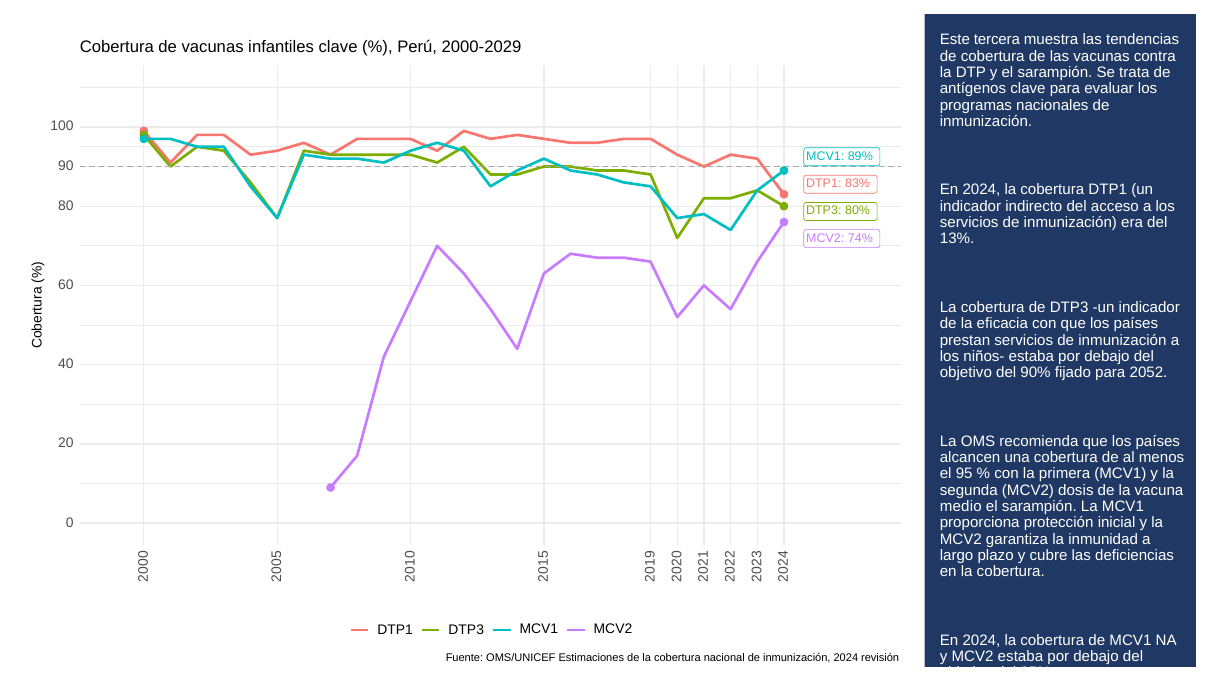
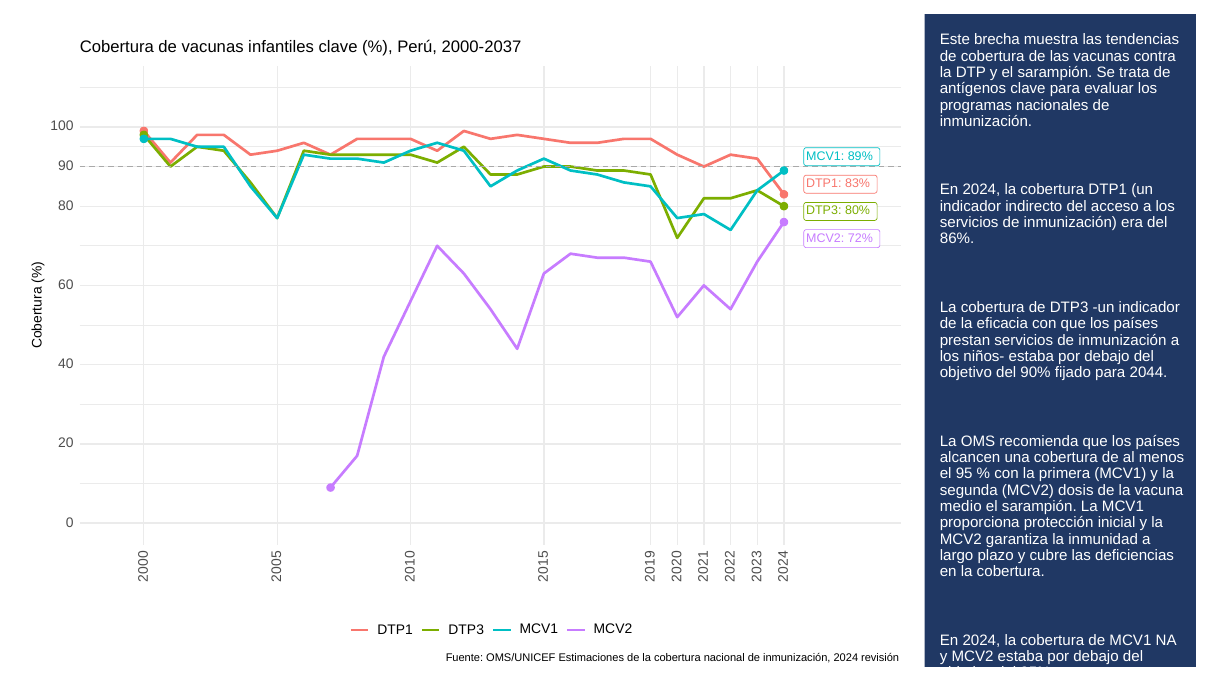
tercera: tercera -> brecha
2000-2029: 2000-2029 -> 2000-2037
13%: 13% -> 86%
74%: 74% -> 72%
2052: 2052 -> 2044
